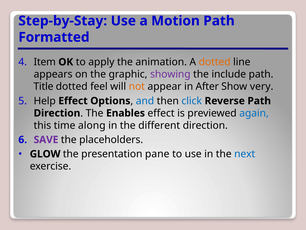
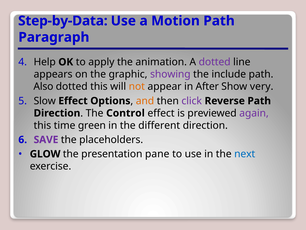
Step-by-Stay: Step-by-Stay -> Step-by-Data
Formatted: Formatted -> Paragraph
Item: Item -> Help
dotted at (215, 62) colour: orange -> purple
Title: Title -> Also
dotted feel: feel -> this
Help: Help -> Slow
and colour: blue -> orange
click colour: blue -> purple
Enables: Enables -> Control
again colour: blue -> purple
along: along -> green
